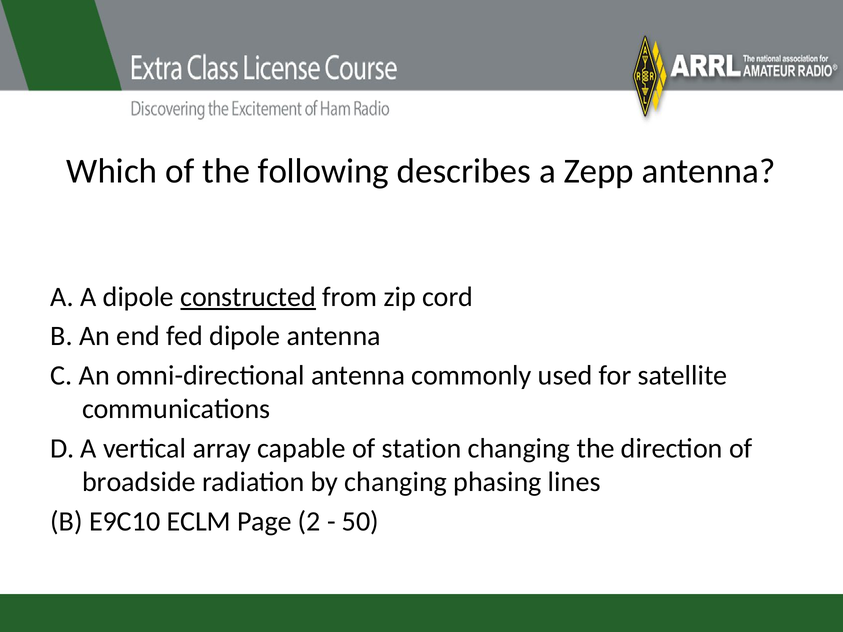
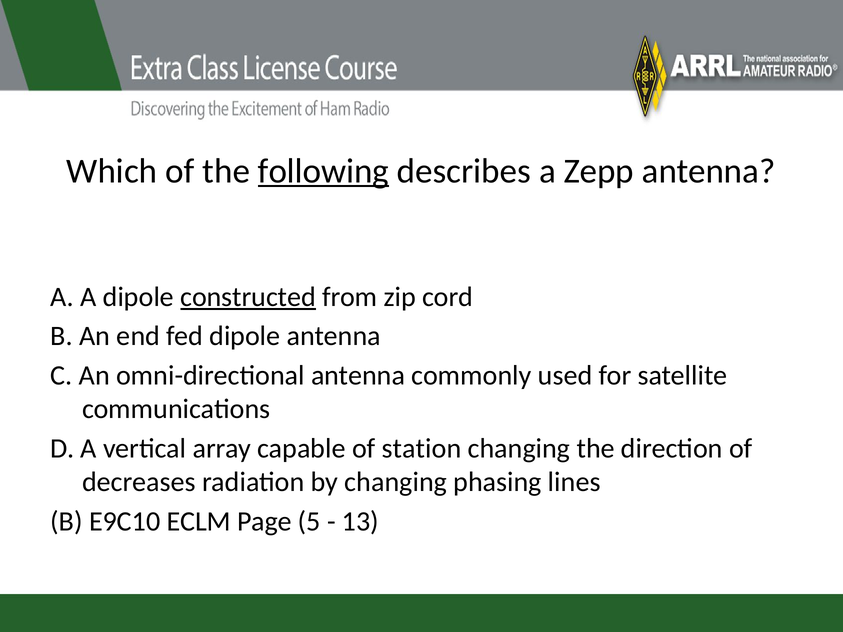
following underline: none -> present
broadside: broadside -> decreases
2: 2 -> 5
50: 50 -> 13
